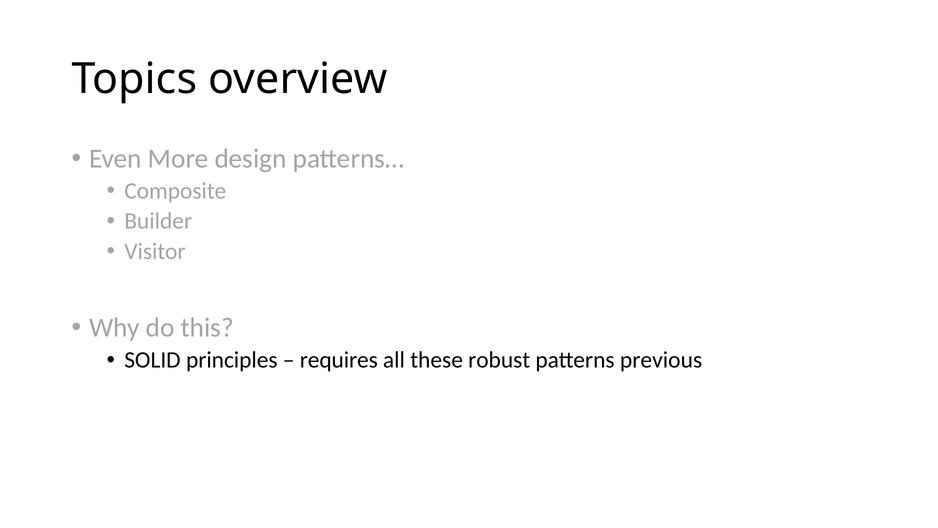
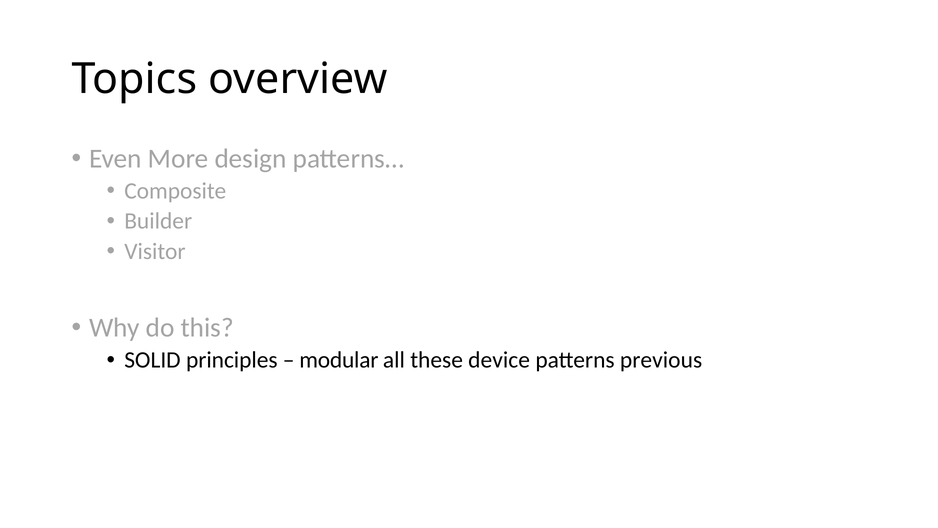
requires: requires -> modular
robust: robust -> device
